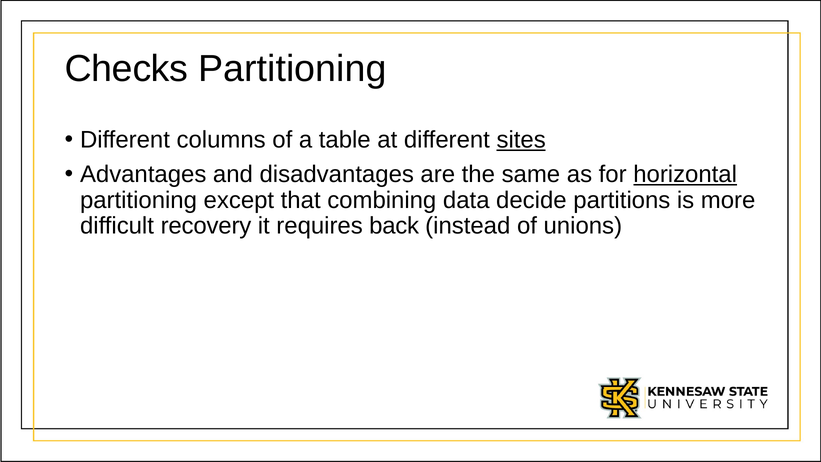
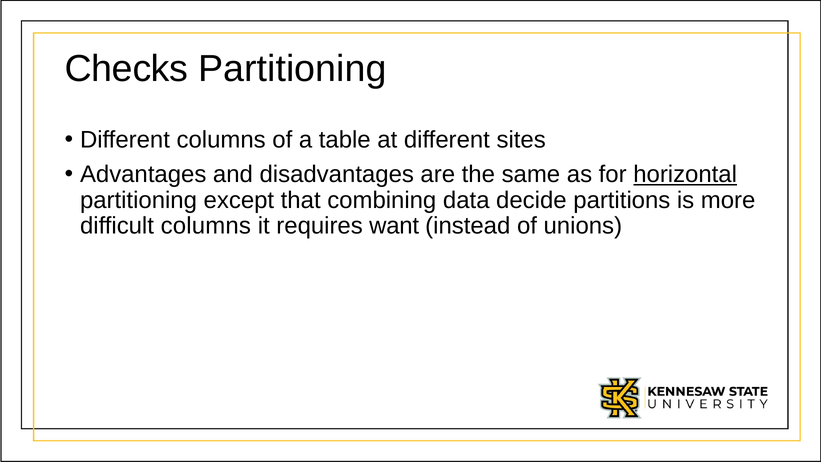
sites underline: present -> none
difficult recovery: recovery -> columns
back: back -> want
